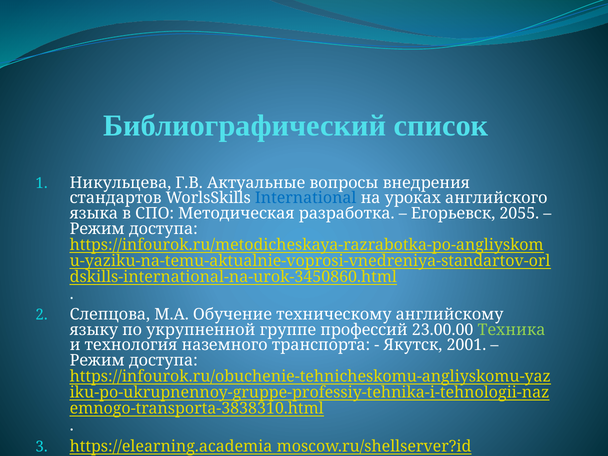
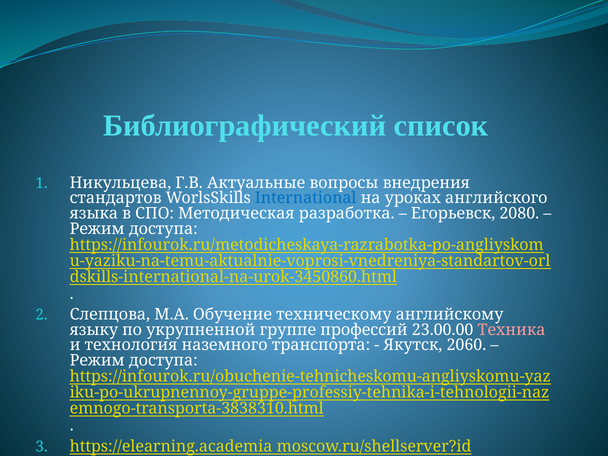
2055: 2055 -> 2080
Техника colour: light green -> pink
2001: 2001 -> 2060
